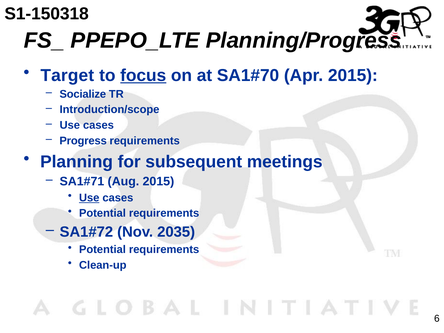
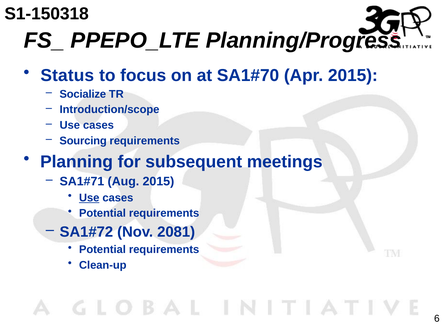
Target: Target -> Status
focus underline: present -> none
Progress: Progress -> Sourcing
2035: 2035 -> 2081
